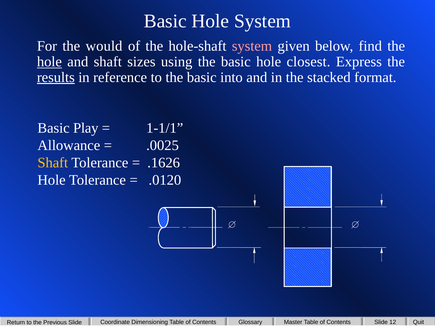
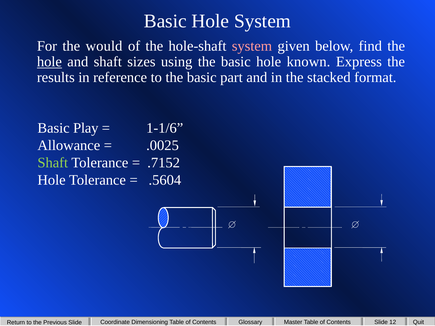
closest: closest -> known
results underline: present -> none
into: into -> part
1-1/1: 1-1/1 -> 1-1/6
Shaft at (53, 163) colour: yellow -> light green
.1626: .1626 -> .7152
.0120: .0120 -> .5604
